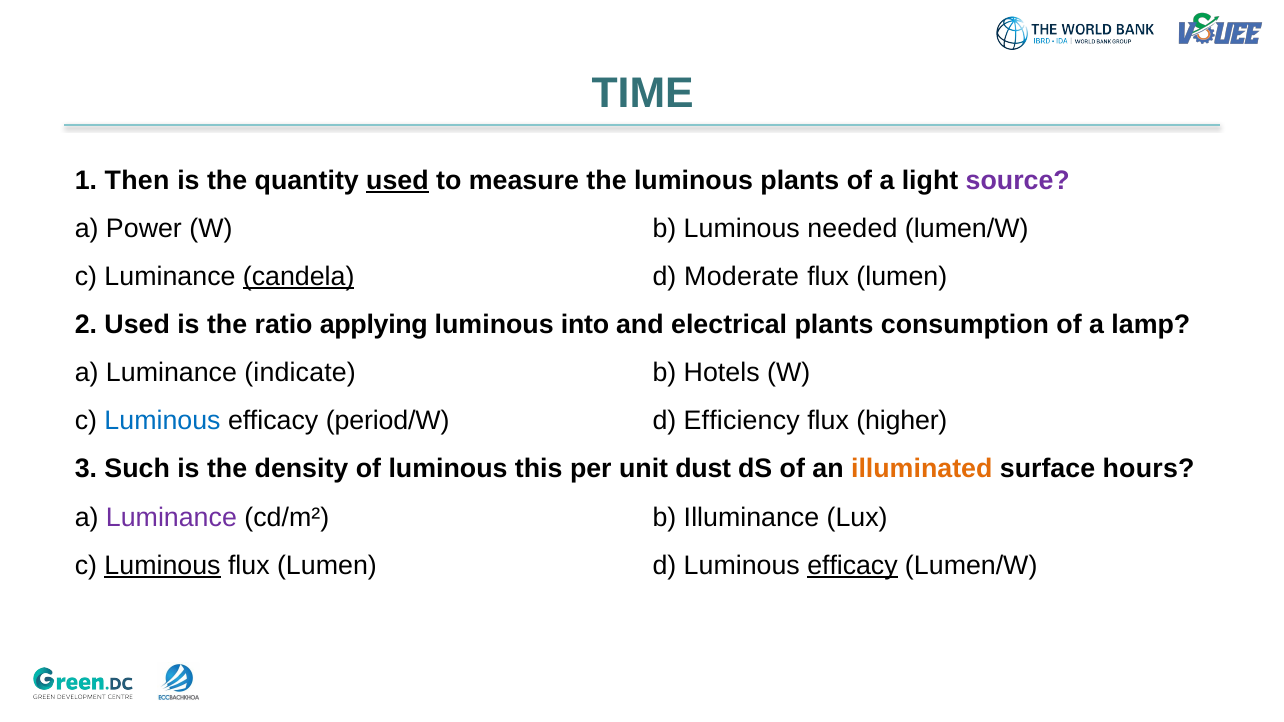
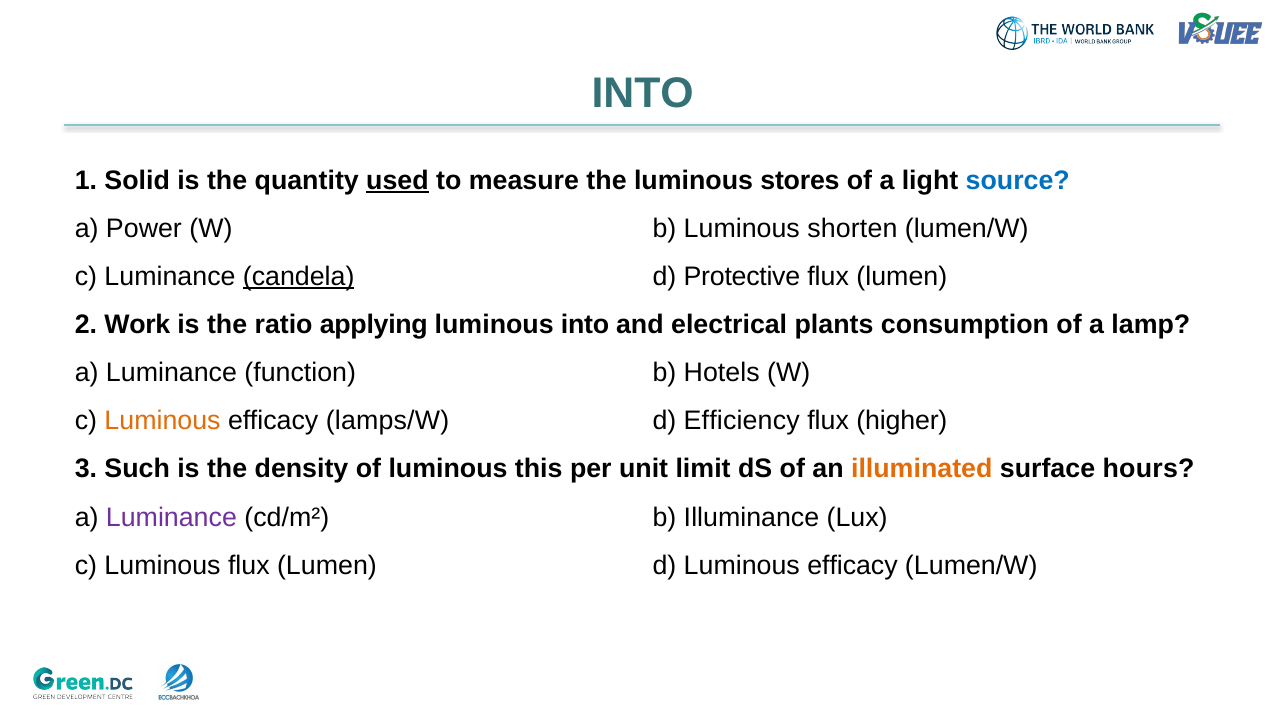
TIME at (643, 94): TIME -> INTO
Then: Then -> Solid
luminous plants: plants -> stores
source colour: purple -> blue
needed: needed -> shorten
Moderate: Moderate -> Protective
Used at (137, 325): Used -> Work
indicate: indicate -> function
Luminous at (163, 421) colour: blue -> orange
period/W: period/W -> lamps/W
dust: dust -> limit
Luminous at (163, 566) underline: present -> none
efficacy at (853, 566) underline: present -> none
